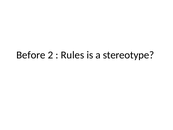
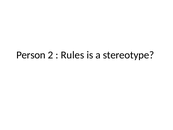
Before: Before -> Person
